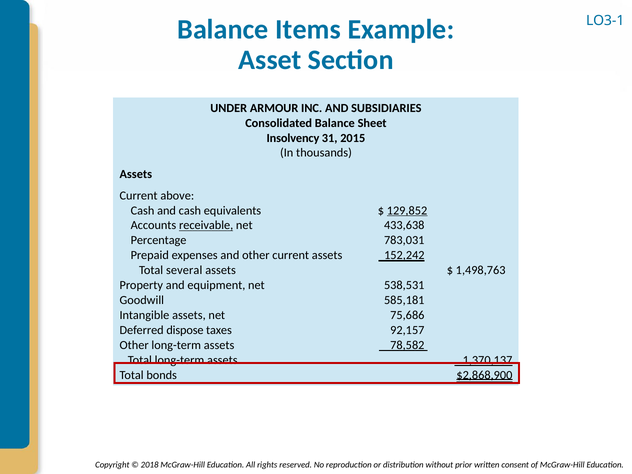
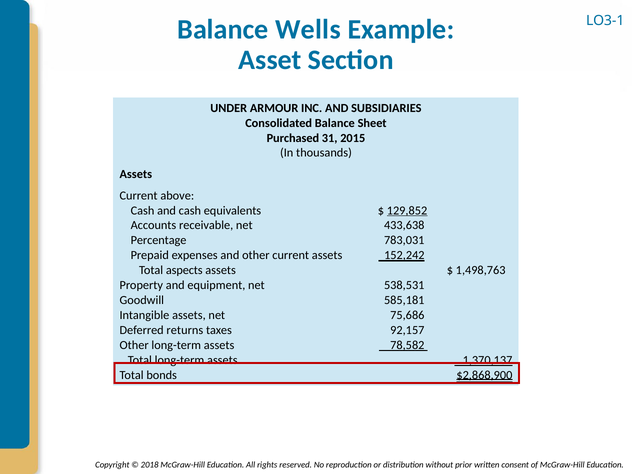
Items: Items -> Wells
Insolvency: Insolvency -> Purchased
receivable underline: present -> none
several: several -> aspects
dispose: dispose -> returns
